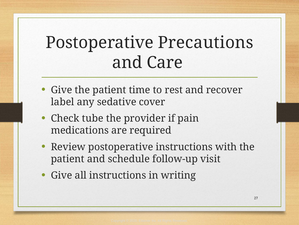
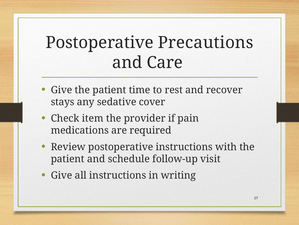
label: label -> stays
tube: tube -> item
